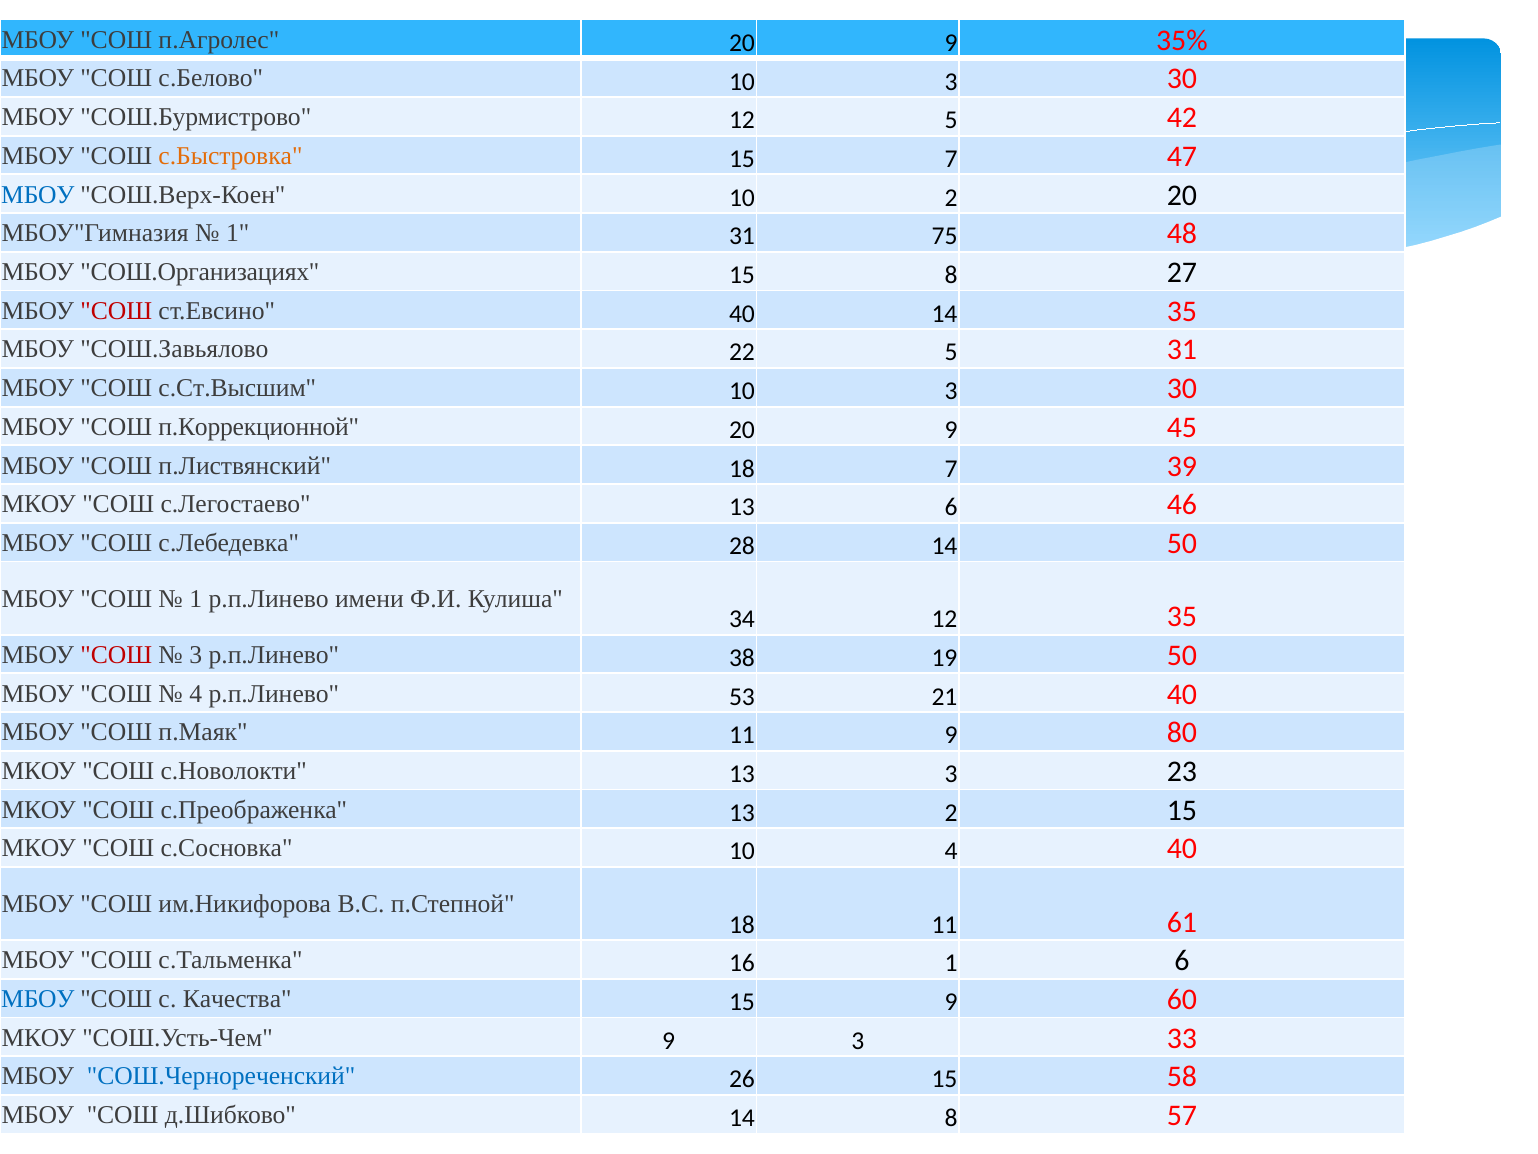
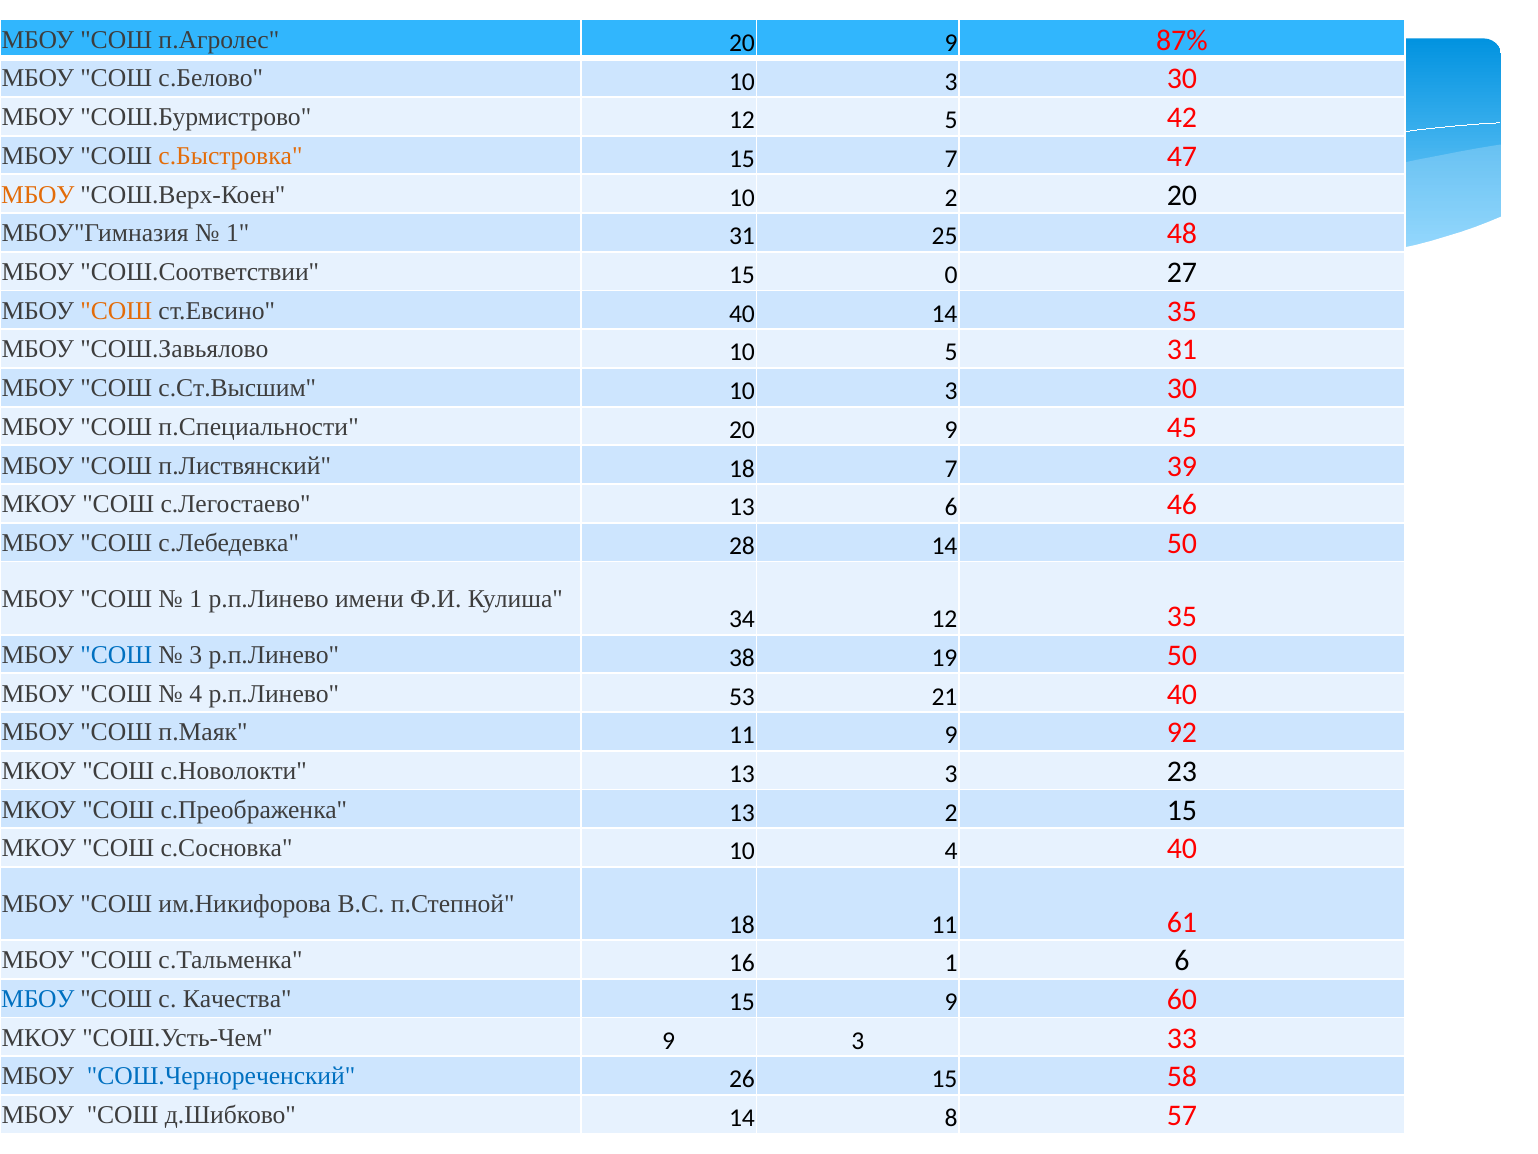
35%: 35% -> 87%
МБОУ at (38, 195) colour: blue -> orange
75: 75 -> 25
СОШ.Организациях: СОШ.Организациях -> СОШ.Соответствии
15 8: 8 -> 0
СОШ at (116, 311) colour: red -> orange
СОШ.Завьялово 22: 22 -> 10
п.Коррекционной: п.Коррекционной -> п.Специальности
СОШ at (116, 655) colour: red -> blue
80: 80 -> 92
